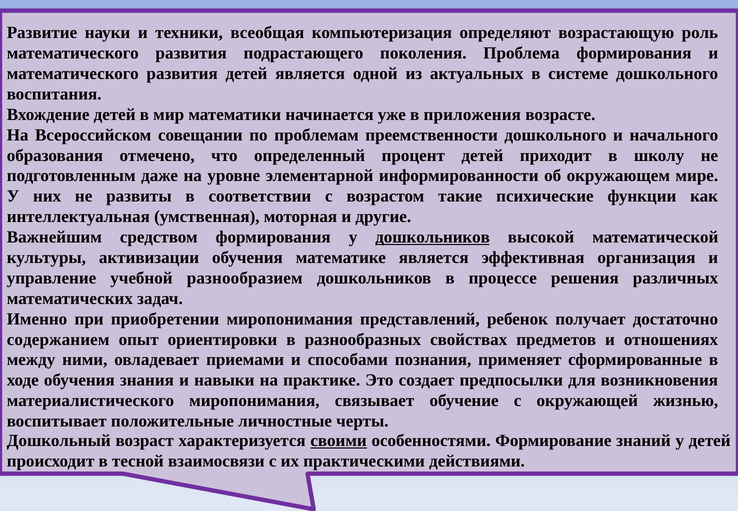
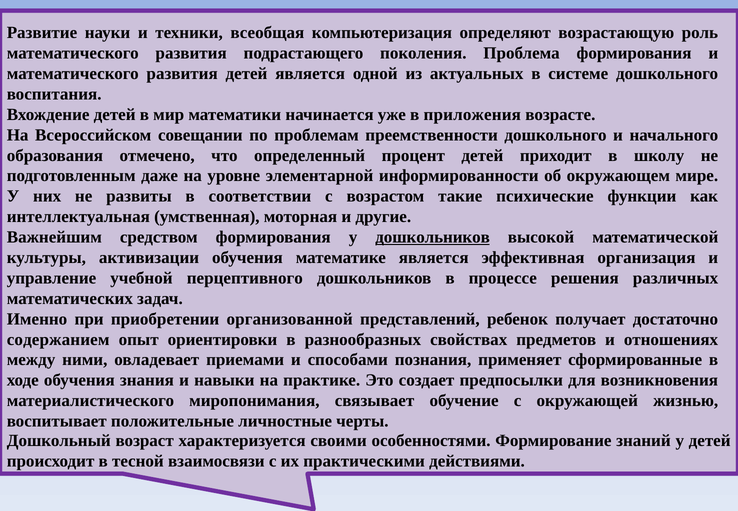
разнообразием: разнообразием -> перцептивного
приобретении миропонимания: миропонимания -> организованной
своими underline: present -> none
